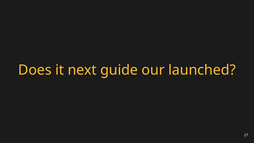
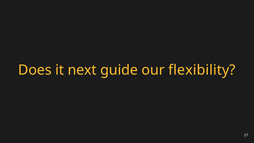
launched: launched -> flexibility
